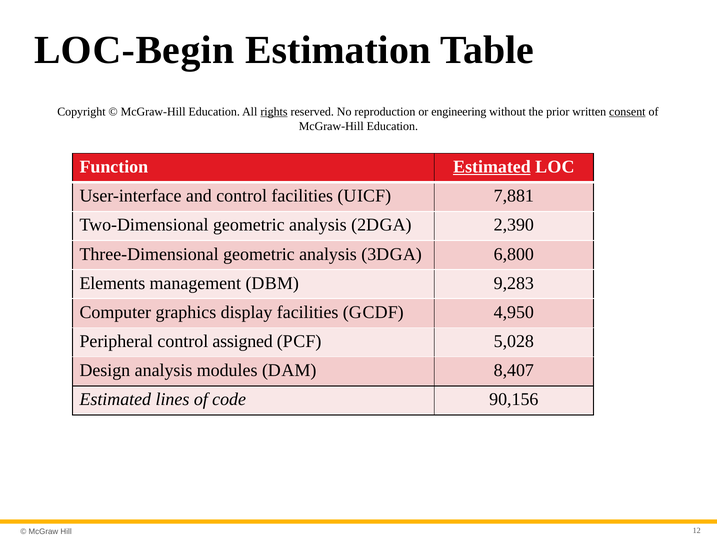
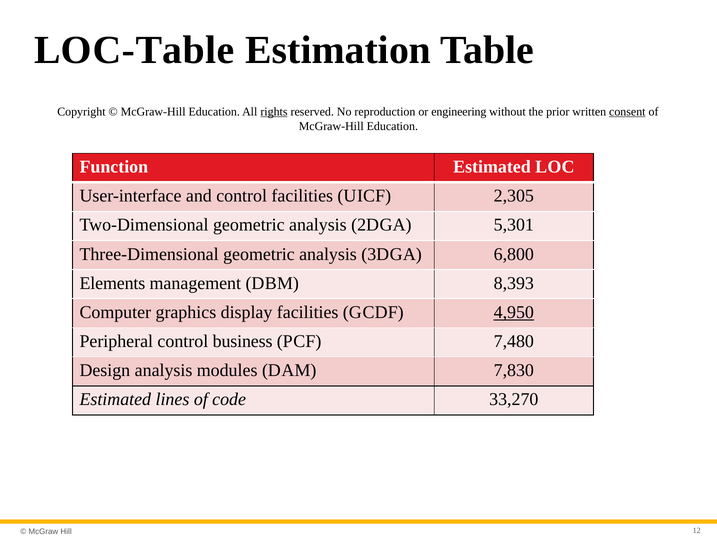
C-Begin: C-Begin -> C-Table
Estimated at (492, 167) underline: present -> none
7,881: 7,881 -> 2,305
2,390: 2,390 -> 5,301
9,283: 9,283 -> 8,393
4,950 underline: none -> present
assigned: assigned -> business
5,028: 5,028 -> 7,480
8,407: 8,407 -> 7,830
90,156: 90,156 -> 33,270
